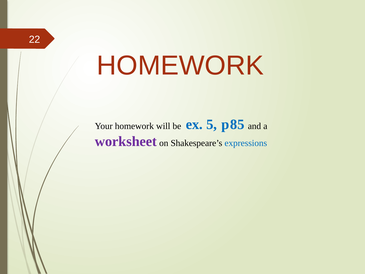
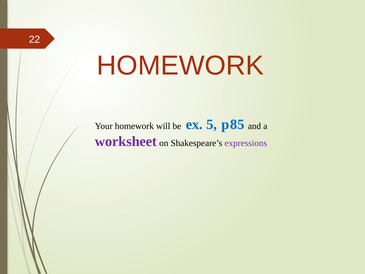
expressions colour: blue -> purple
